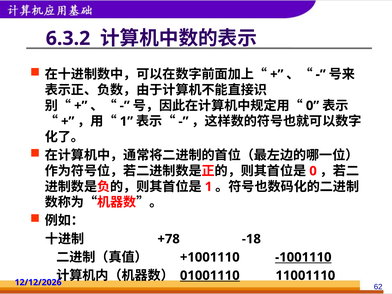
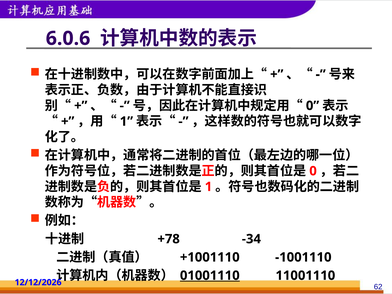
6.3.2: 6.3.2 -> 6.0.6
-18: -18 -> -34
-1001110 underline: present -> none
